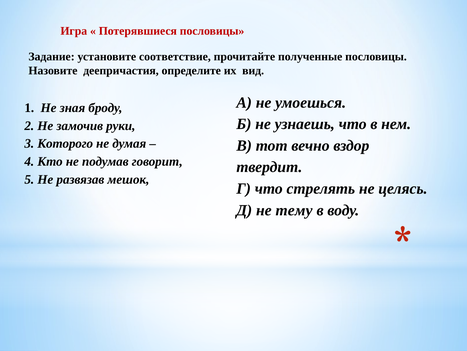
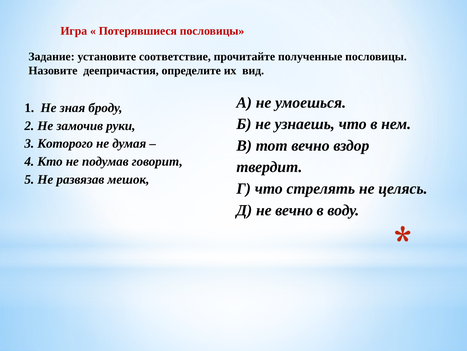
не тему: тему -> вечно
